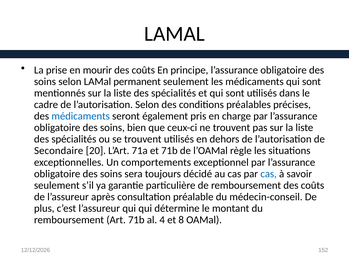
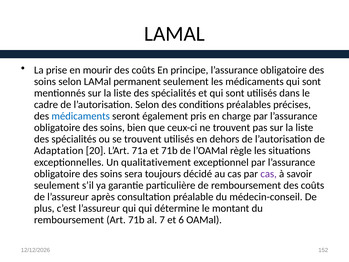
Secondaire: Secondaire -> Adaptation
comportements: comportements -> qualitativement
cas at (269, 174) colour: blue -> purple
4: 4 -> 7
8: 8 -> 6
